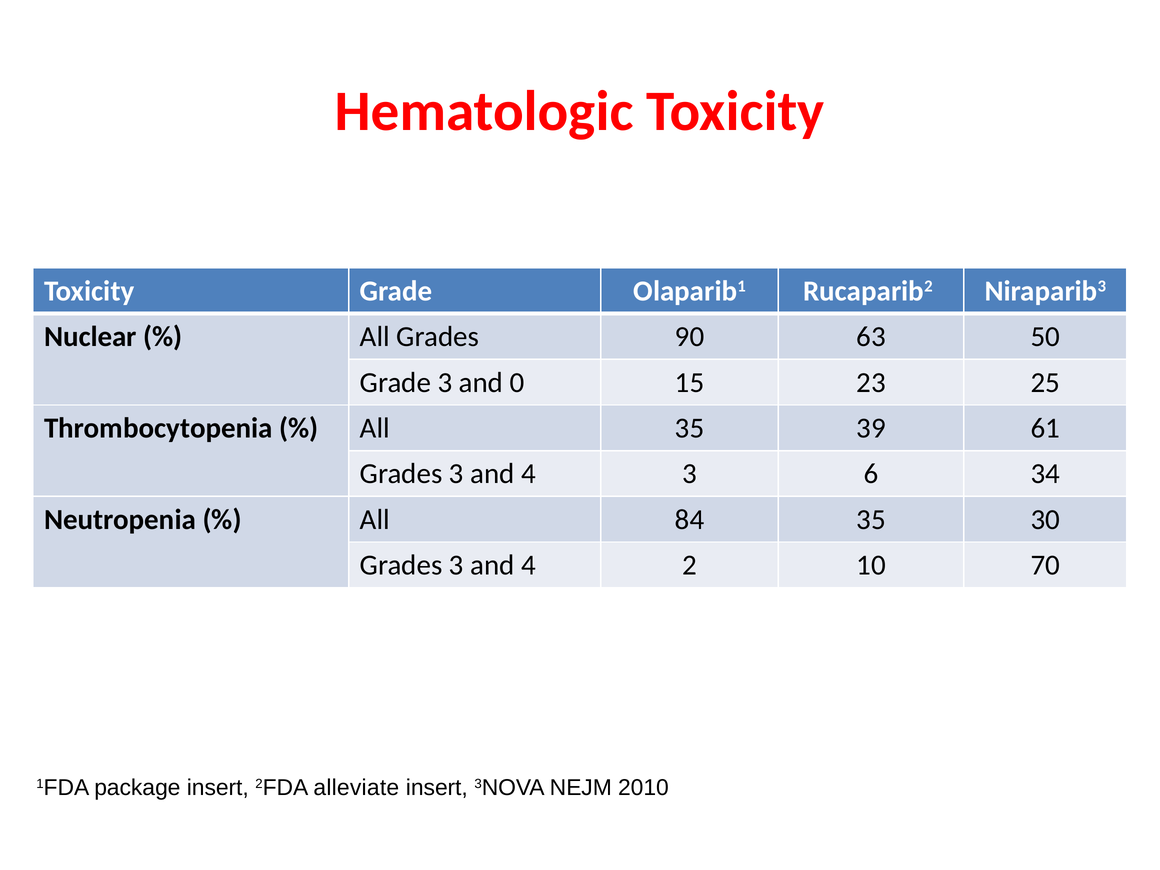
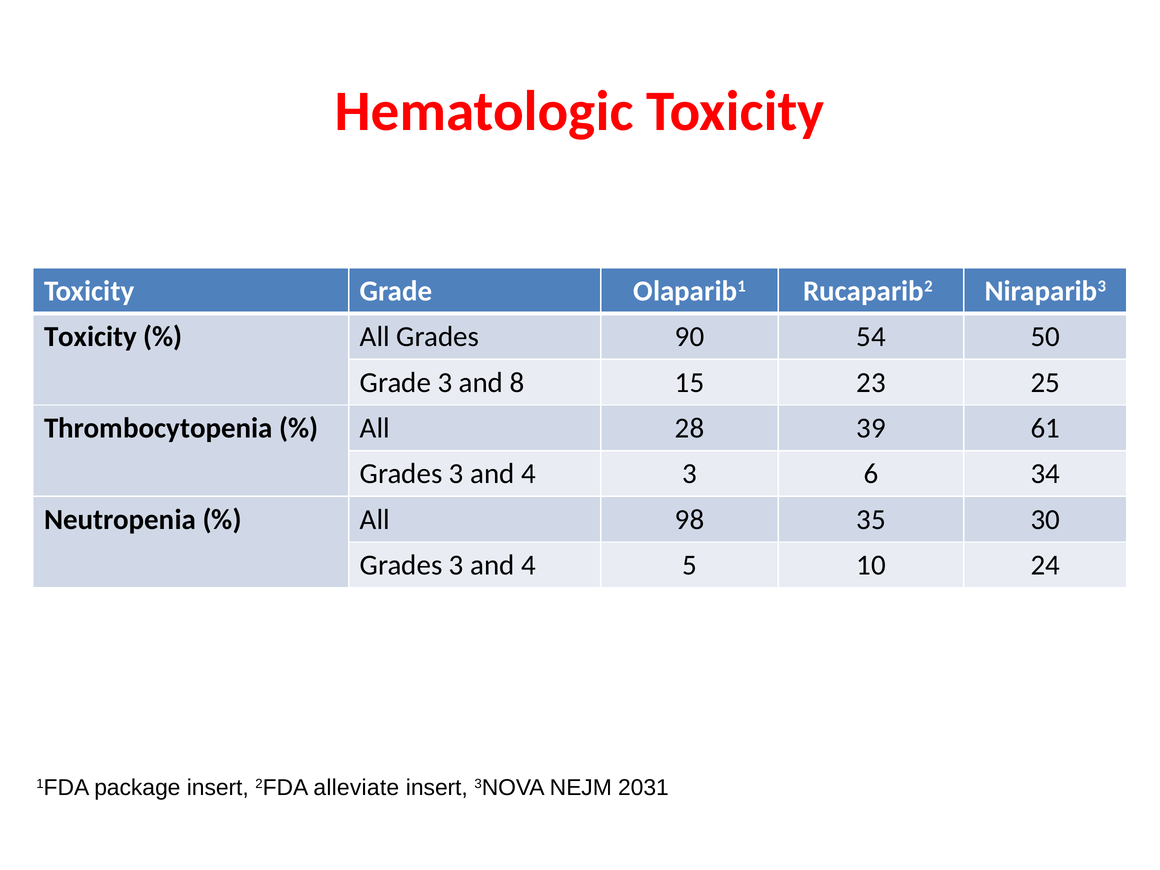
Nuclear at (90, 337): Nuclear -> Toxicity
63: 63 -> 54
0: 0 -> 8
All 35: 35 -> 28
84: 84 -> 98
2: 2 -> 5
70: 70 -> 24
2010: 2010 -> 2031
